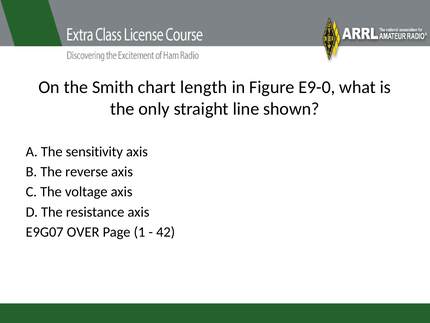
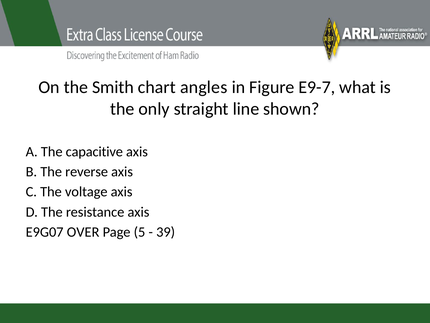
length: length -> angles
E9-0: E9-0 -> E9-7
sensitivity: sensitivity -> capacitive
1: 1 -> 5
42: 42 -> 39
